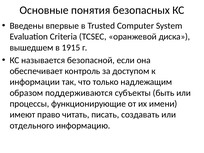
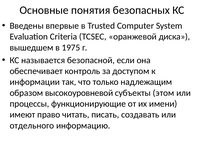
1915: 1915 -> 1975
поддерживаются: поддерживаются -> высокоуровневой
быть: быть -> этом
